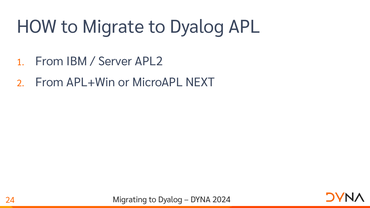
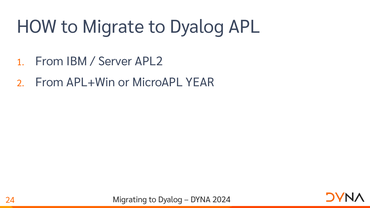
NEXT: NEXT -> YEAR
